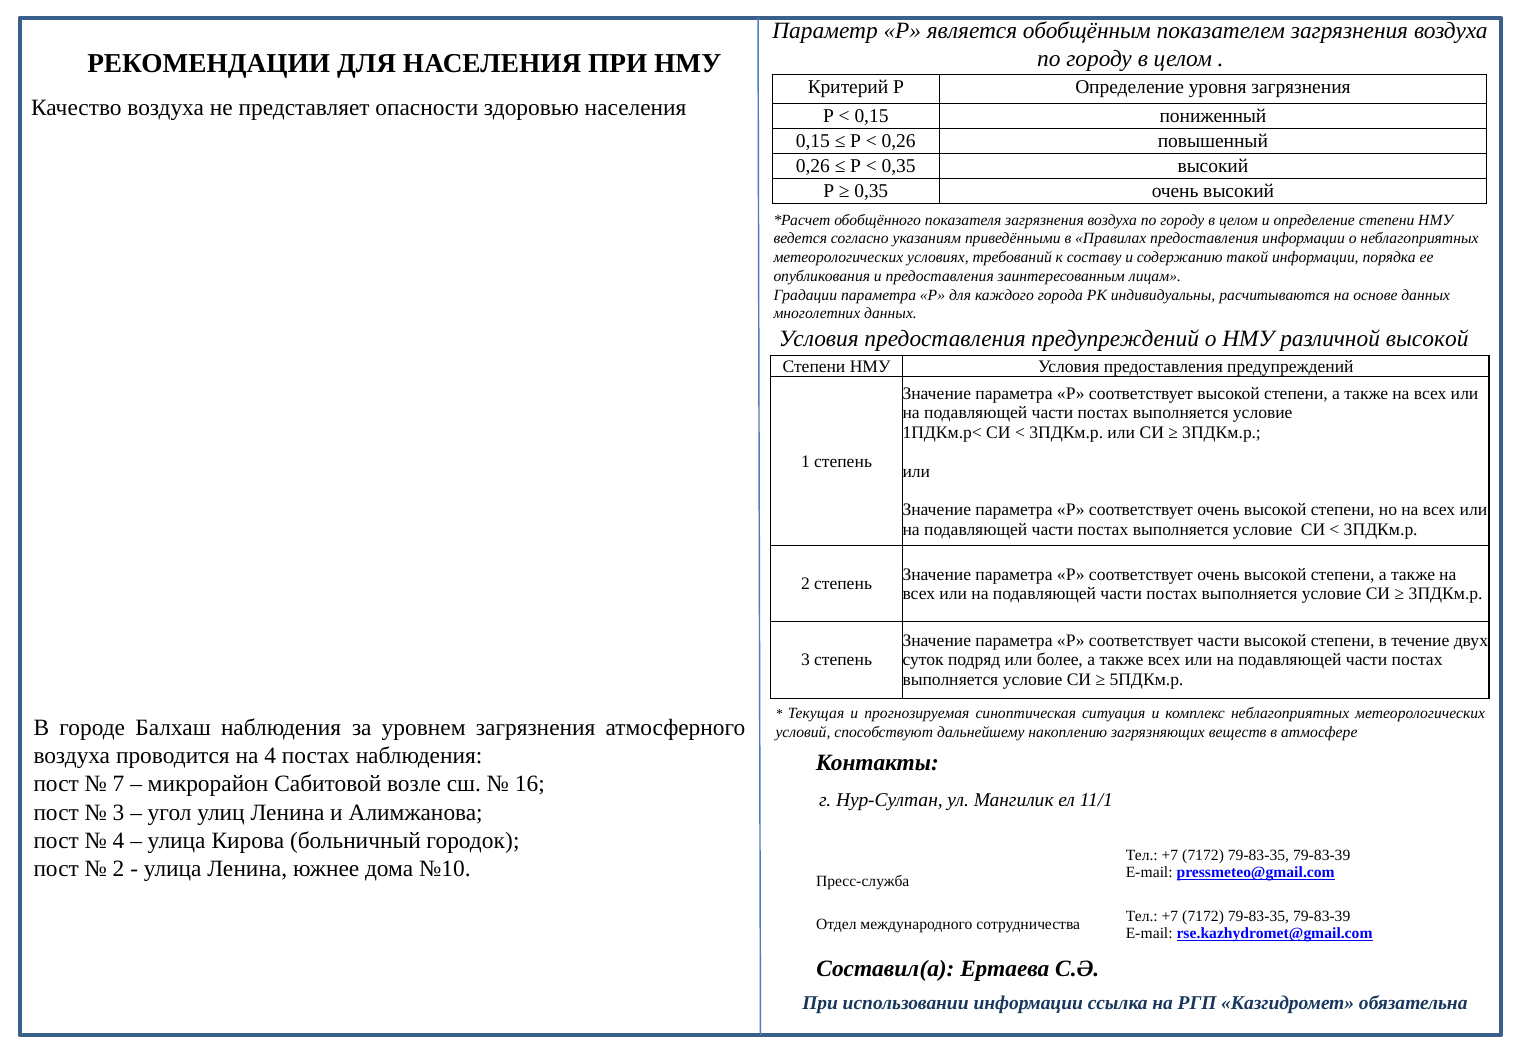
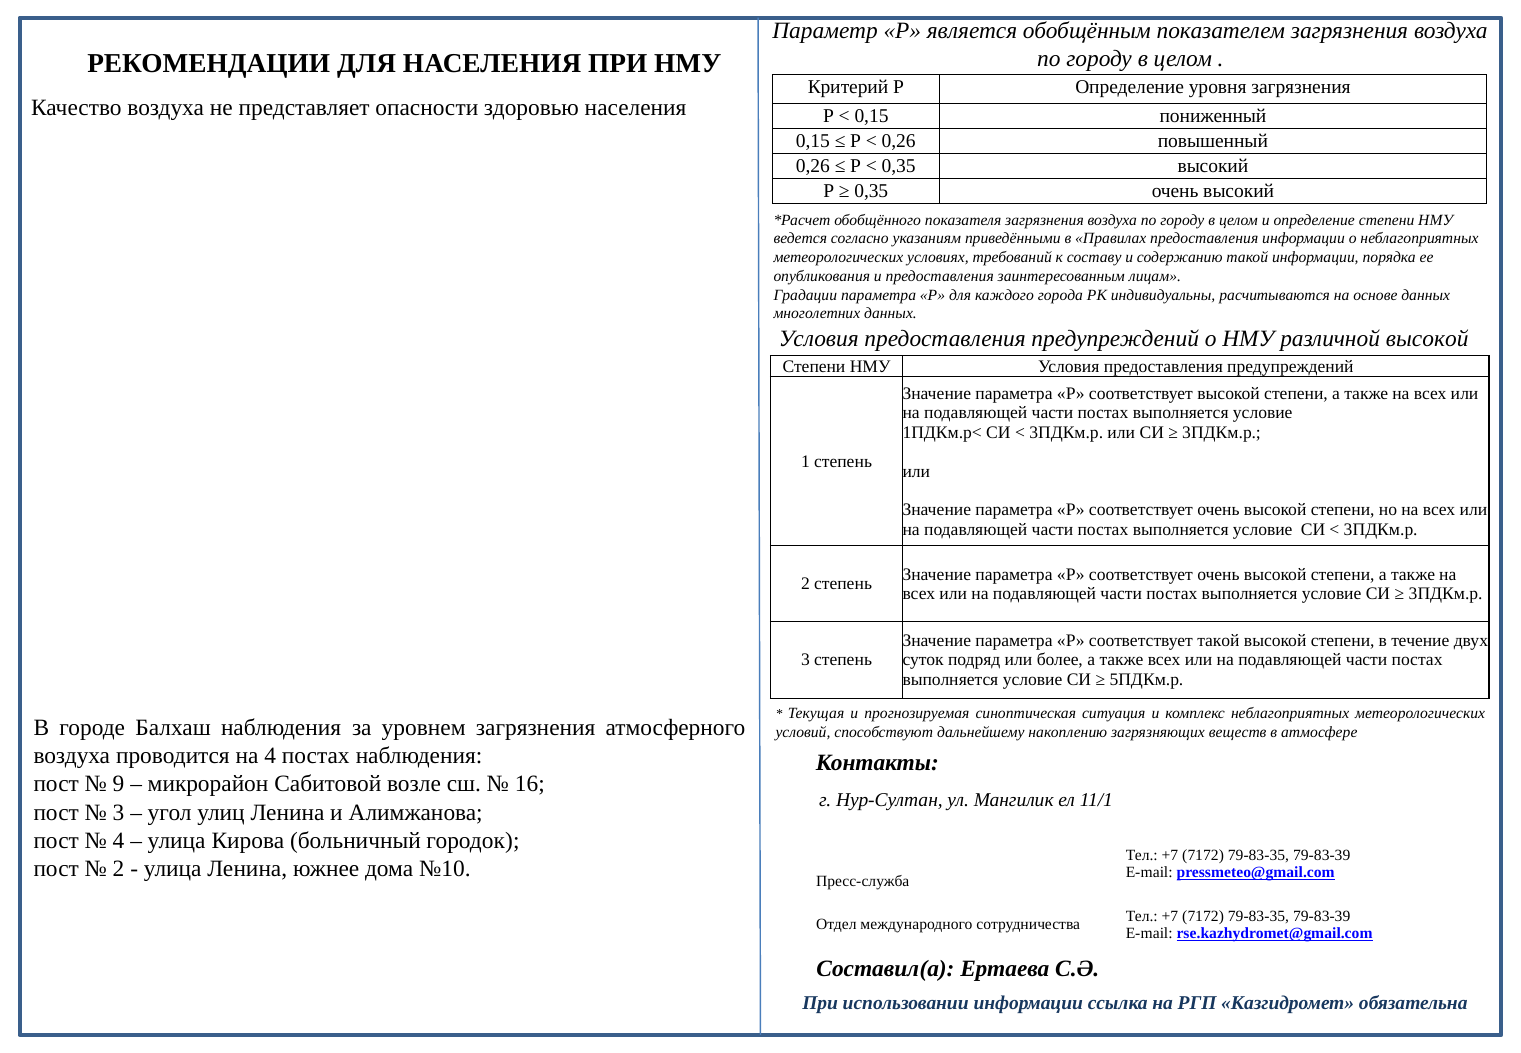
соответствует части: части -> такой
7: 7 -> 9
